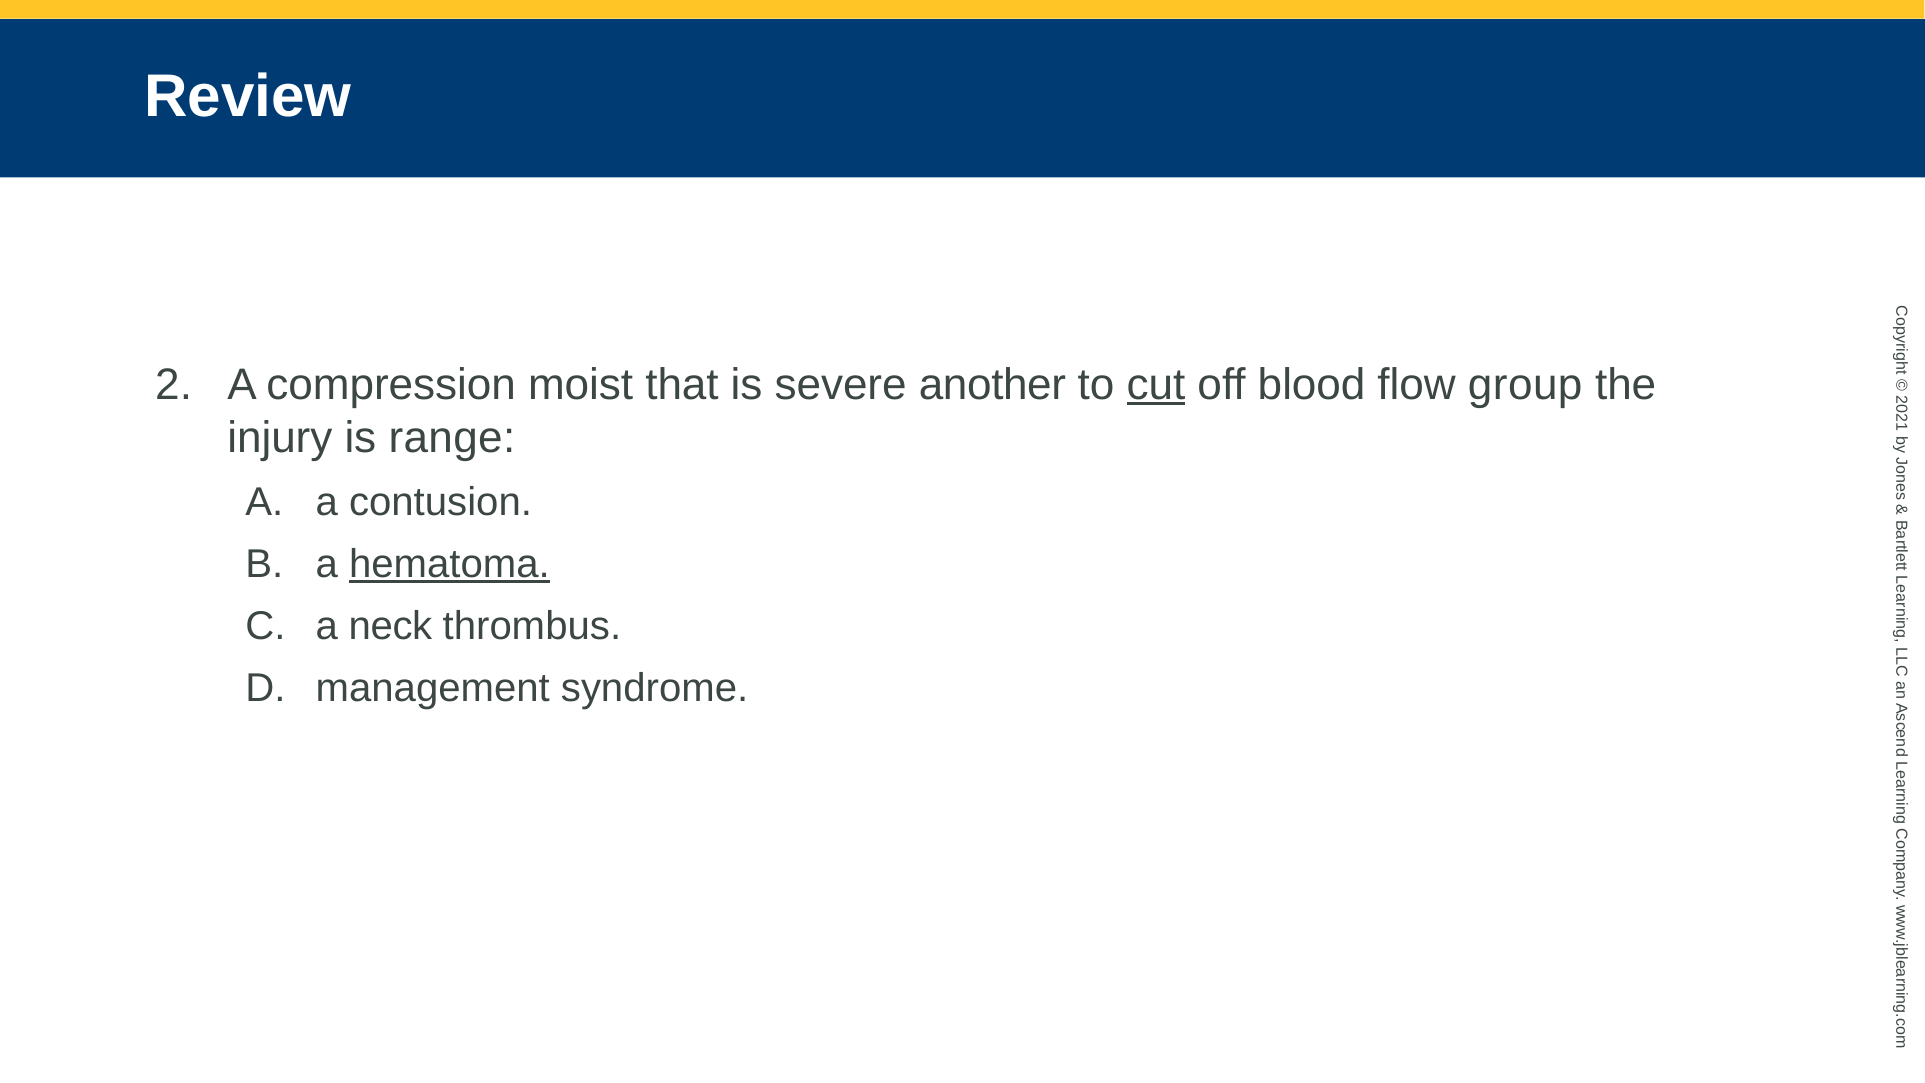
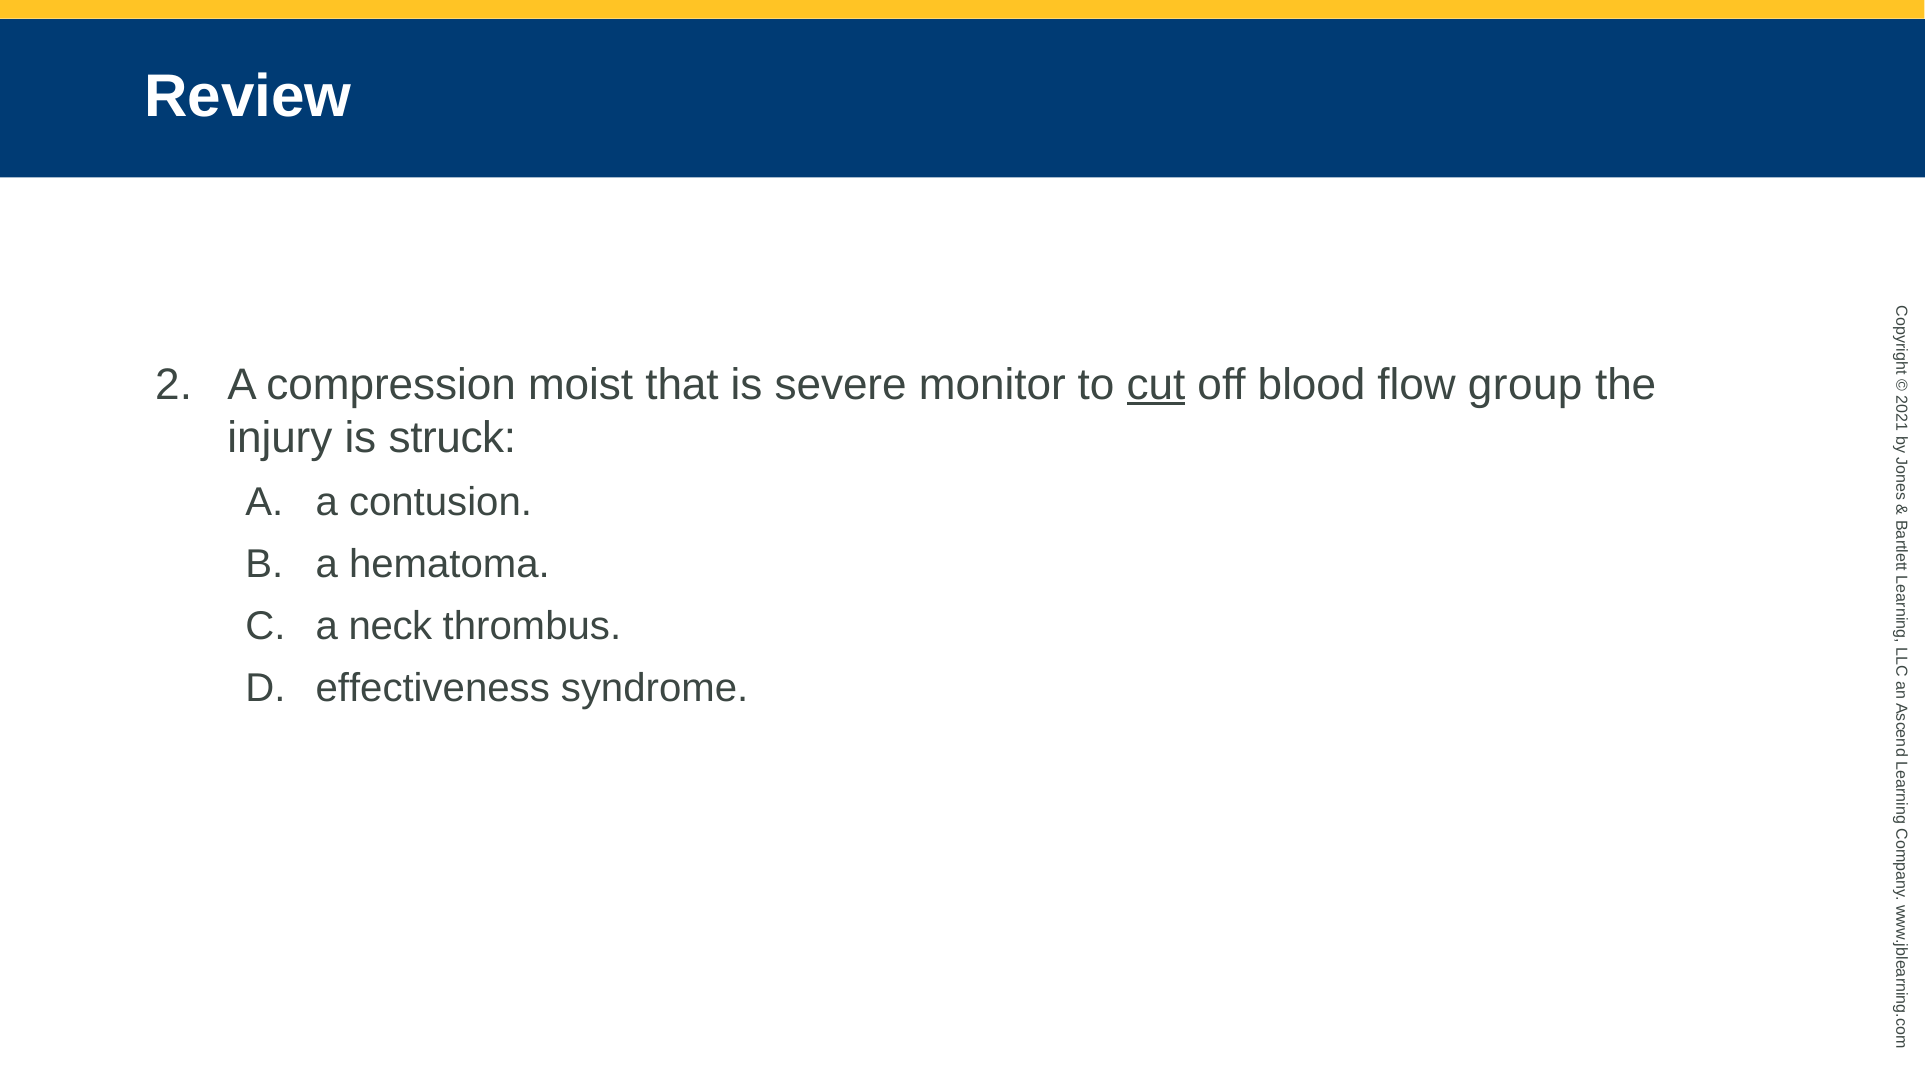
another: another -> monitor
range: range -> struck
hematoma underline: present -> none
management: management -> effectiveness
